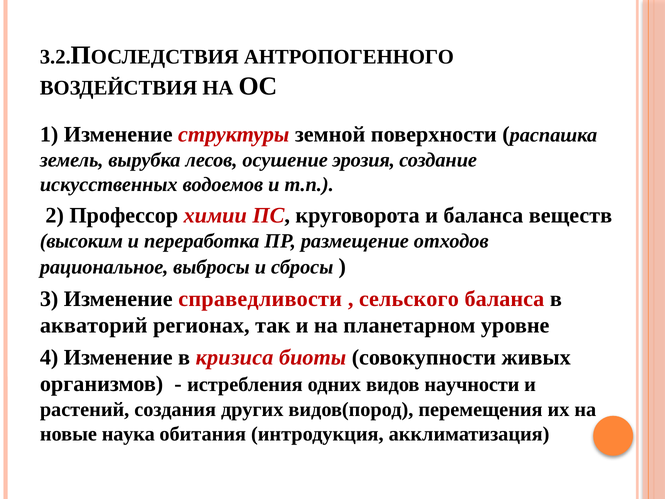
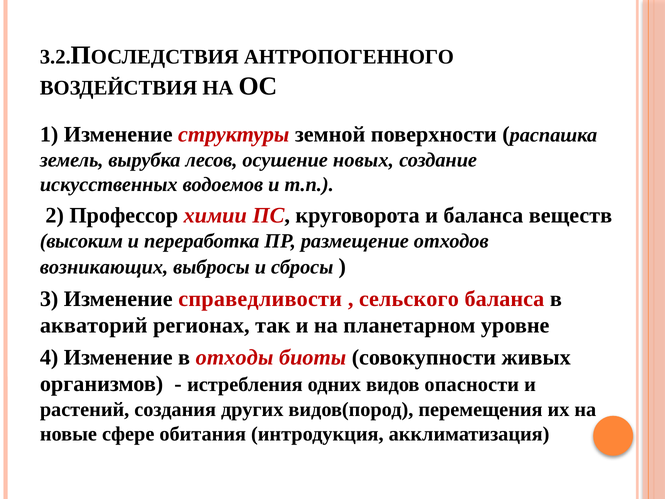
эрозия: эрозия -> новых
рациональное: рациональное -> возникающих
кризиса: кризиса -> отходы
научности: научности -> опасности
наука: наука -> сфере
